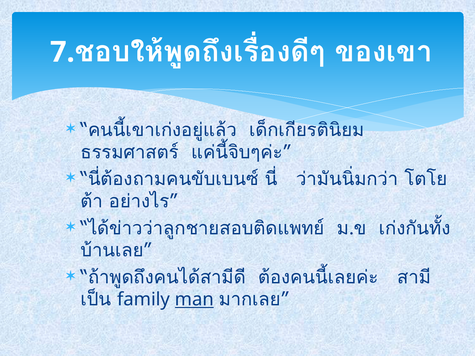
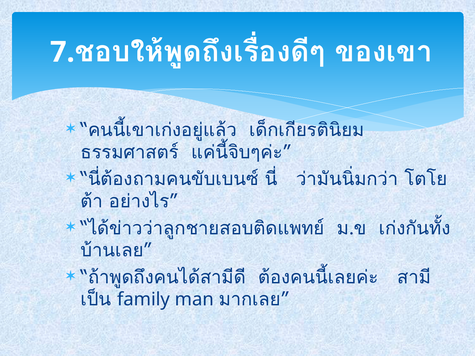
man underline: present -> none
